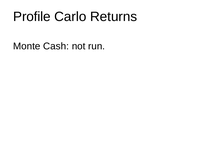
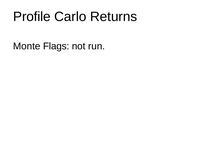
Cash: Cash -> Flags
